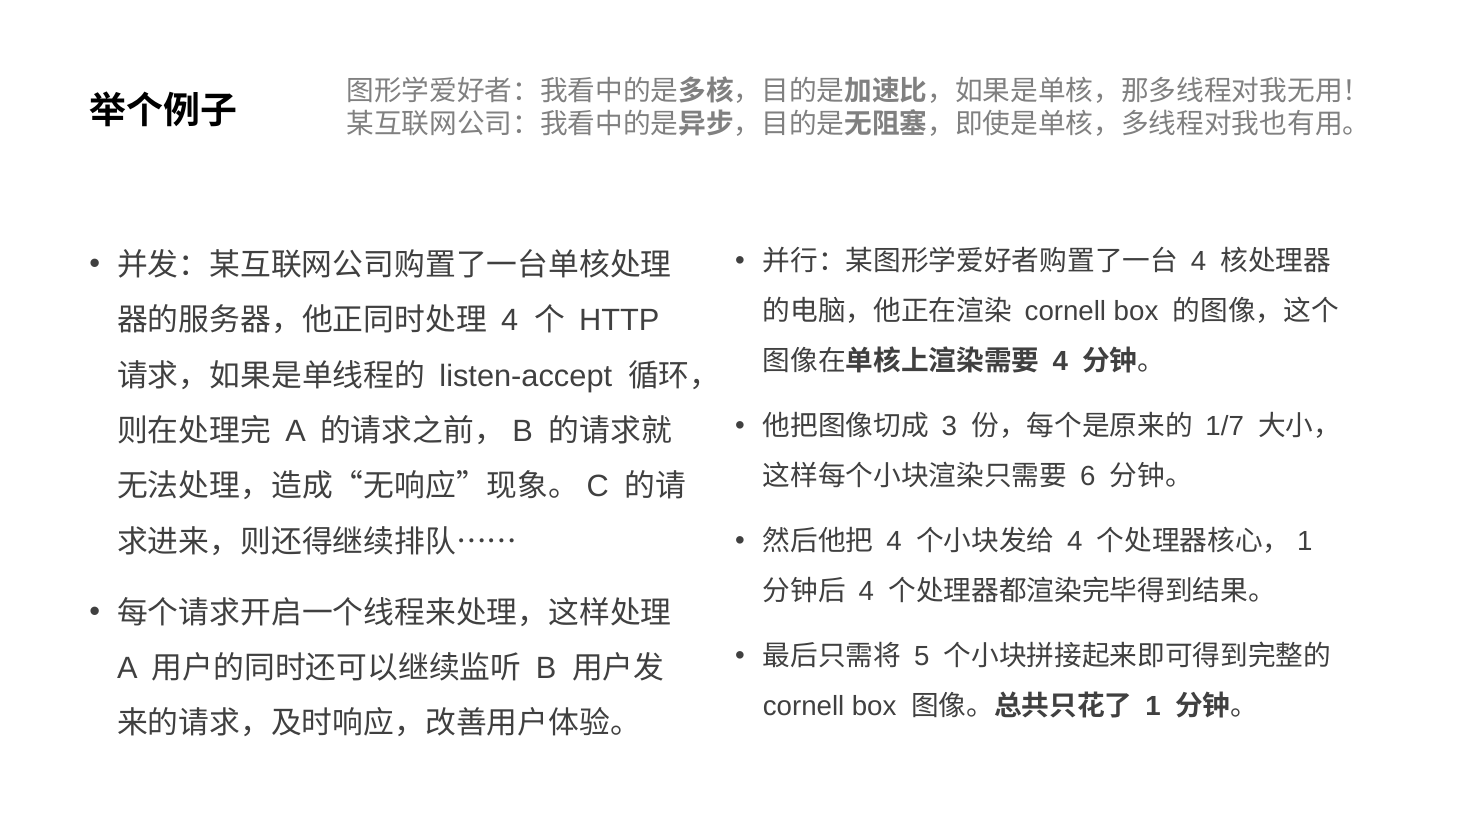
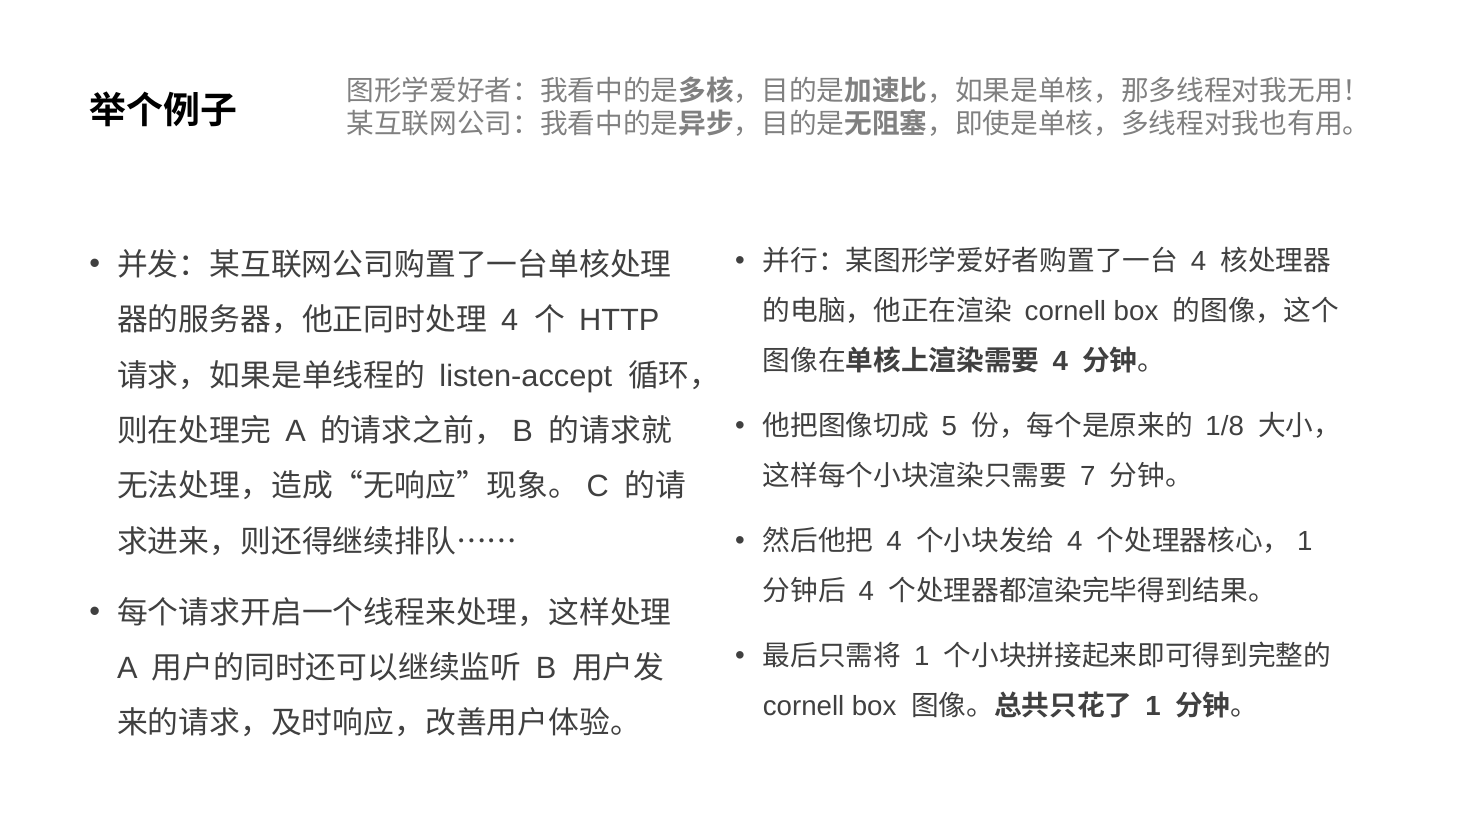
3: 3 -> 5
1/7: 1/7 -> 1/8
6: 6 -> 7
5 at (922, 657): 5 -> 1
